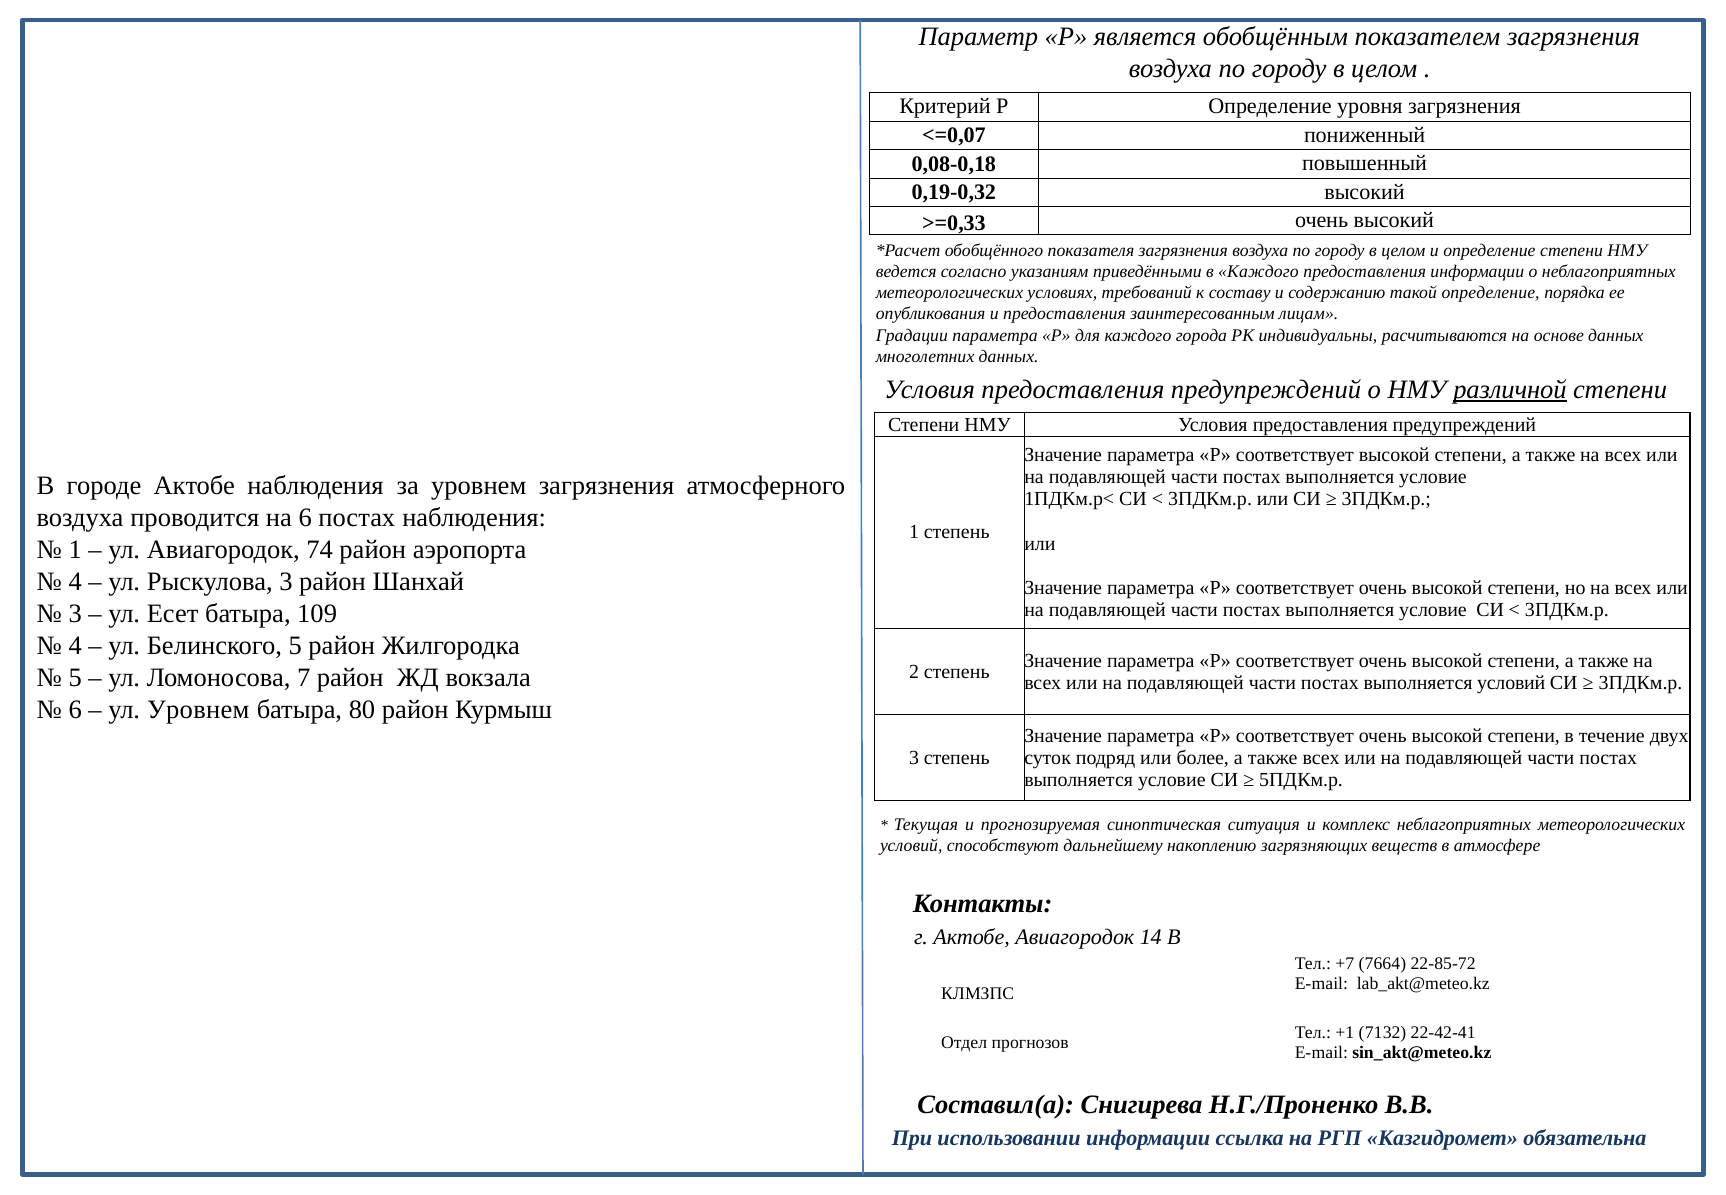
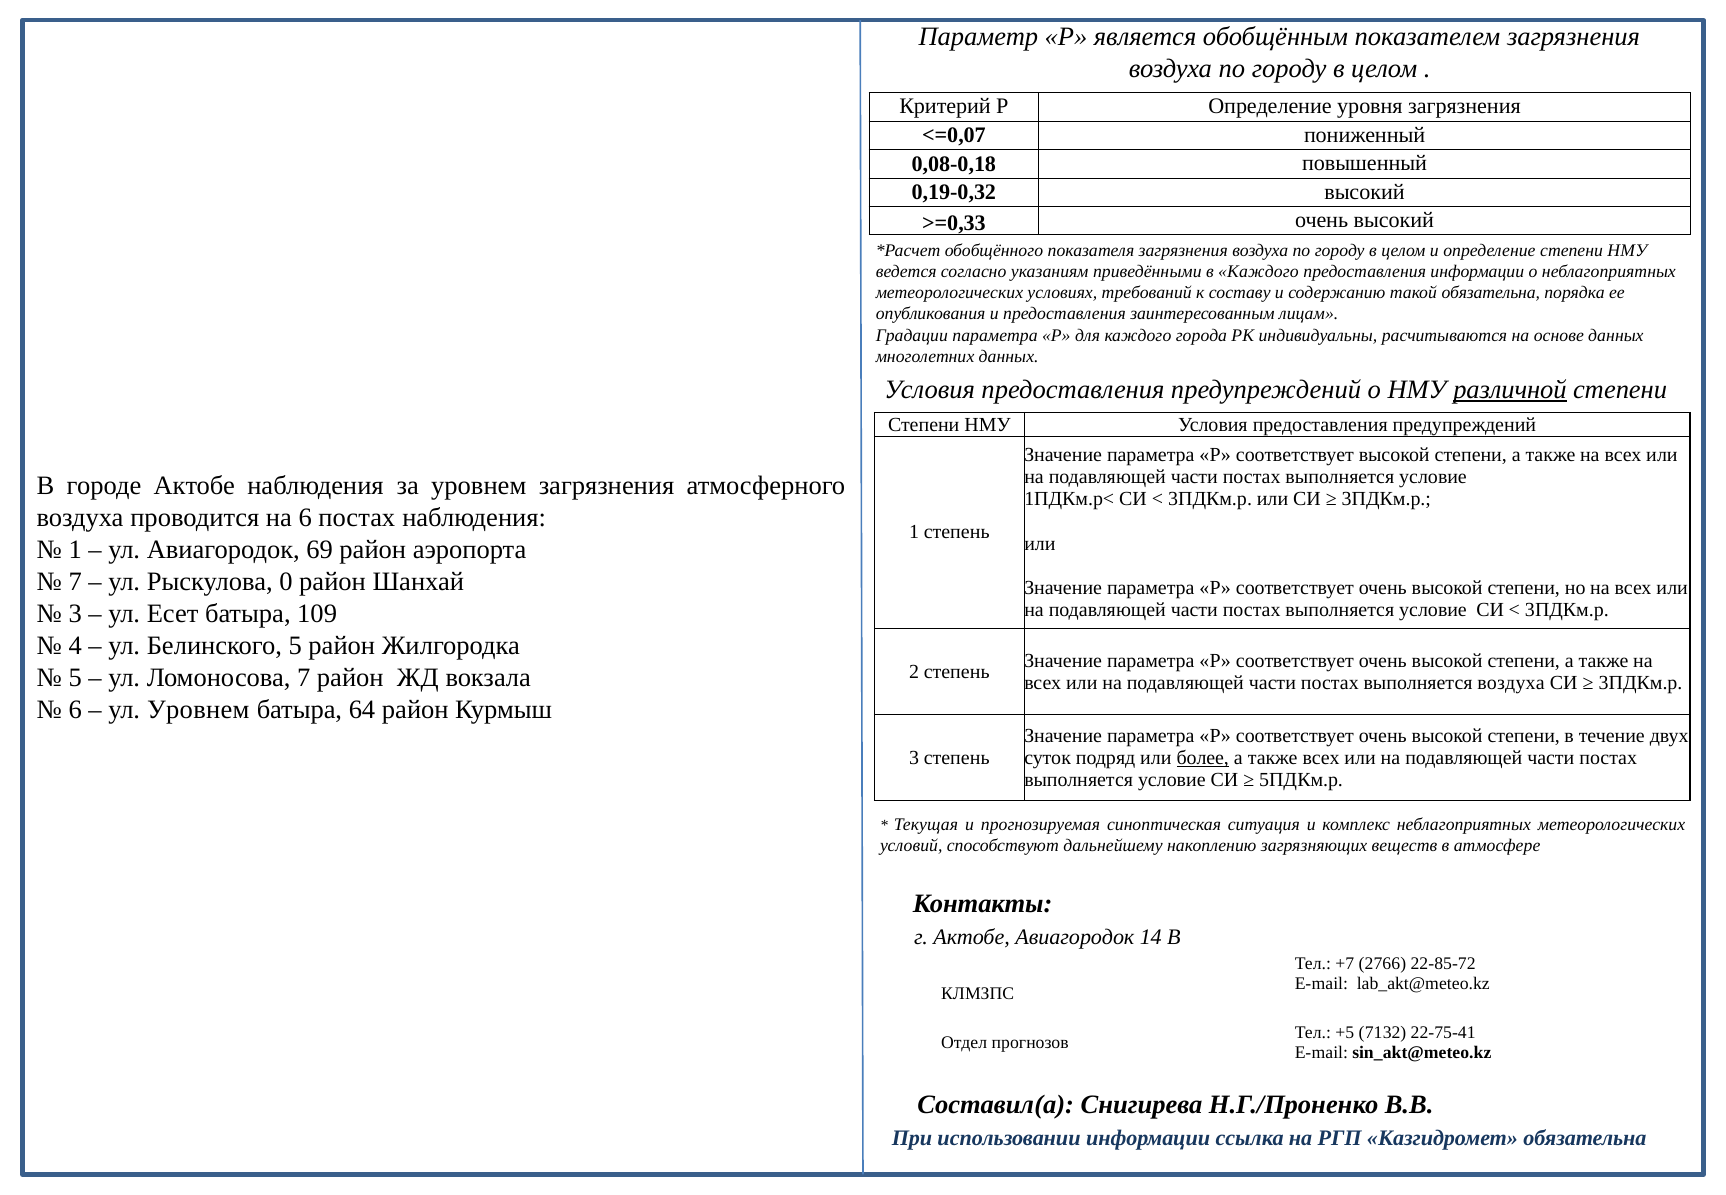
такой определение: определение -> обязательна
74: 74 -> 69
4 at (75, 582): 4 -> 7
Рыскулова 3: 3 -> 0
выполняется условий: условий -> воздуха
80: 80 -> 64
более underline: none -> present
7664: 7664 -> 2766
+1: +1 -> +5
22-42-41: 22-42-41 -> 22-75-41
